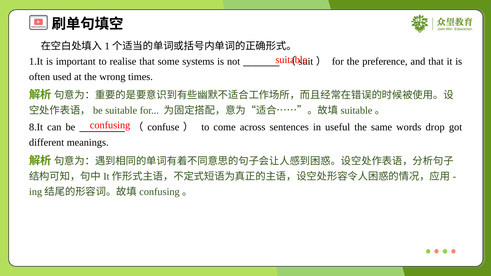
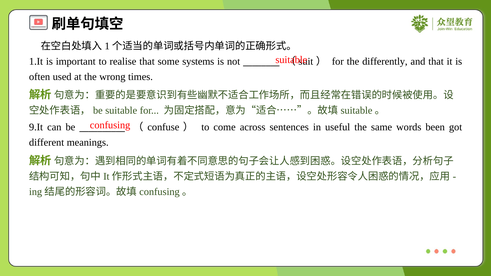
preference: preference -> differently
8.It: 8.It -> 9.It
drop: drop -> been
